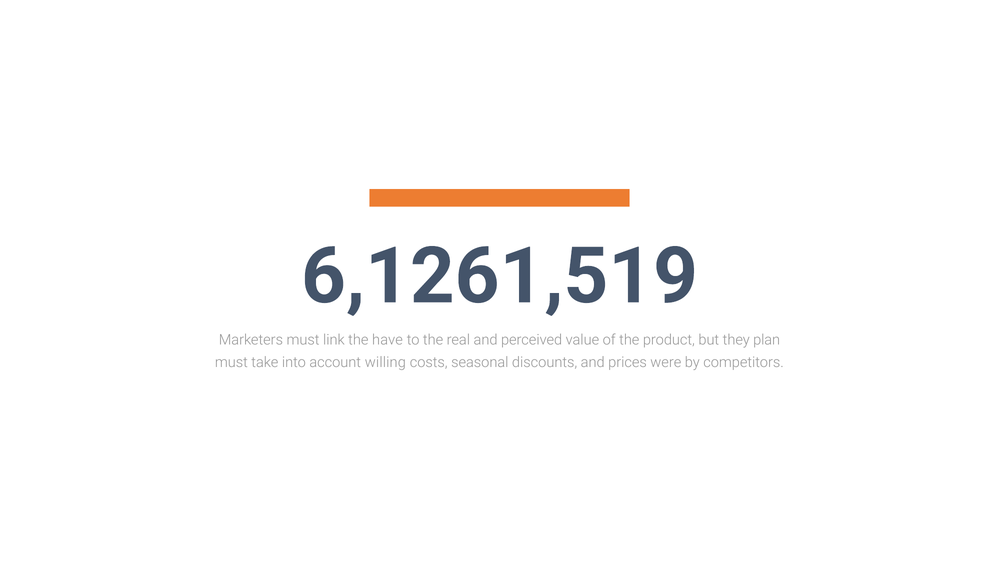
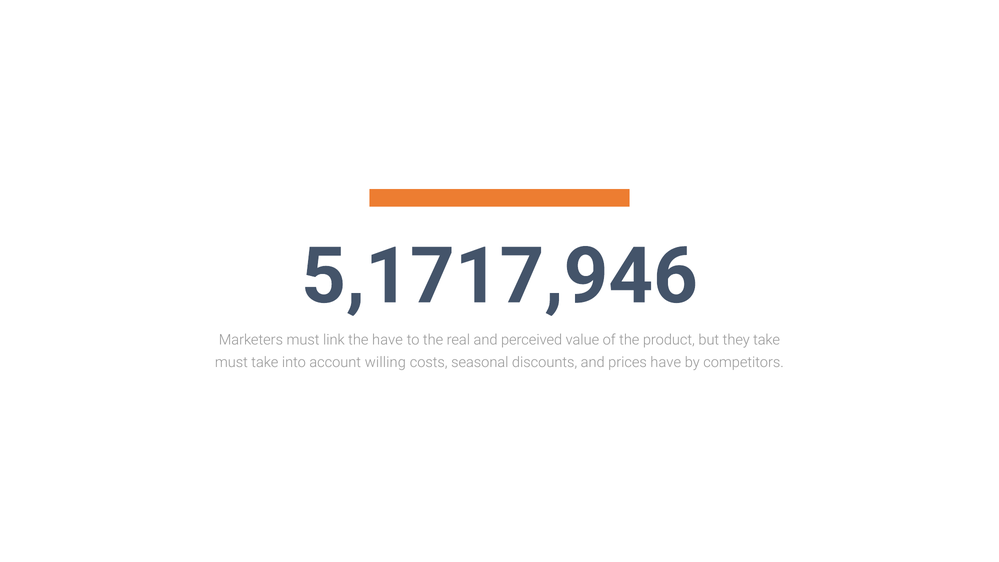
6,1261,519: 6,1261,519 -> 5,1717,946
they plan: plan -> take
prices were: were -> have
